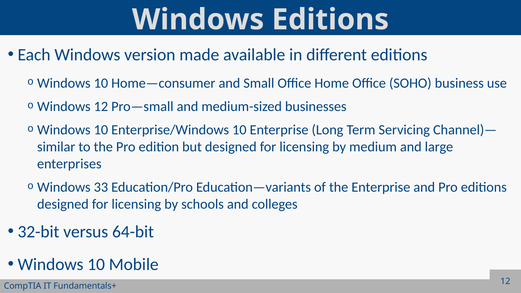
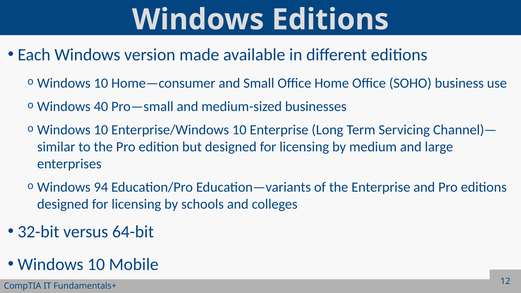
Windows 12: 12 -> 40
33: 33 -> 94
